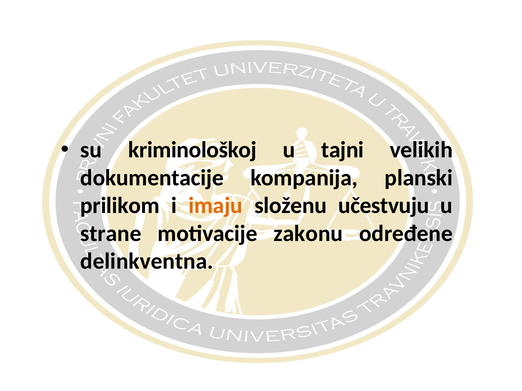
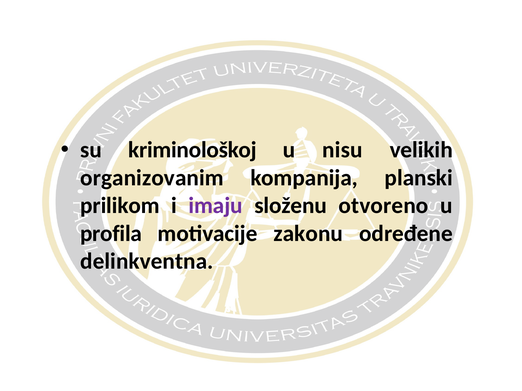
tajni: tajni -> nisu
dokumentacije: dokumentacije -> organizovanim
imaju colour: orange -> purple
učestvuju: učestvuju -> otvoreno
strane: strane -> profila
